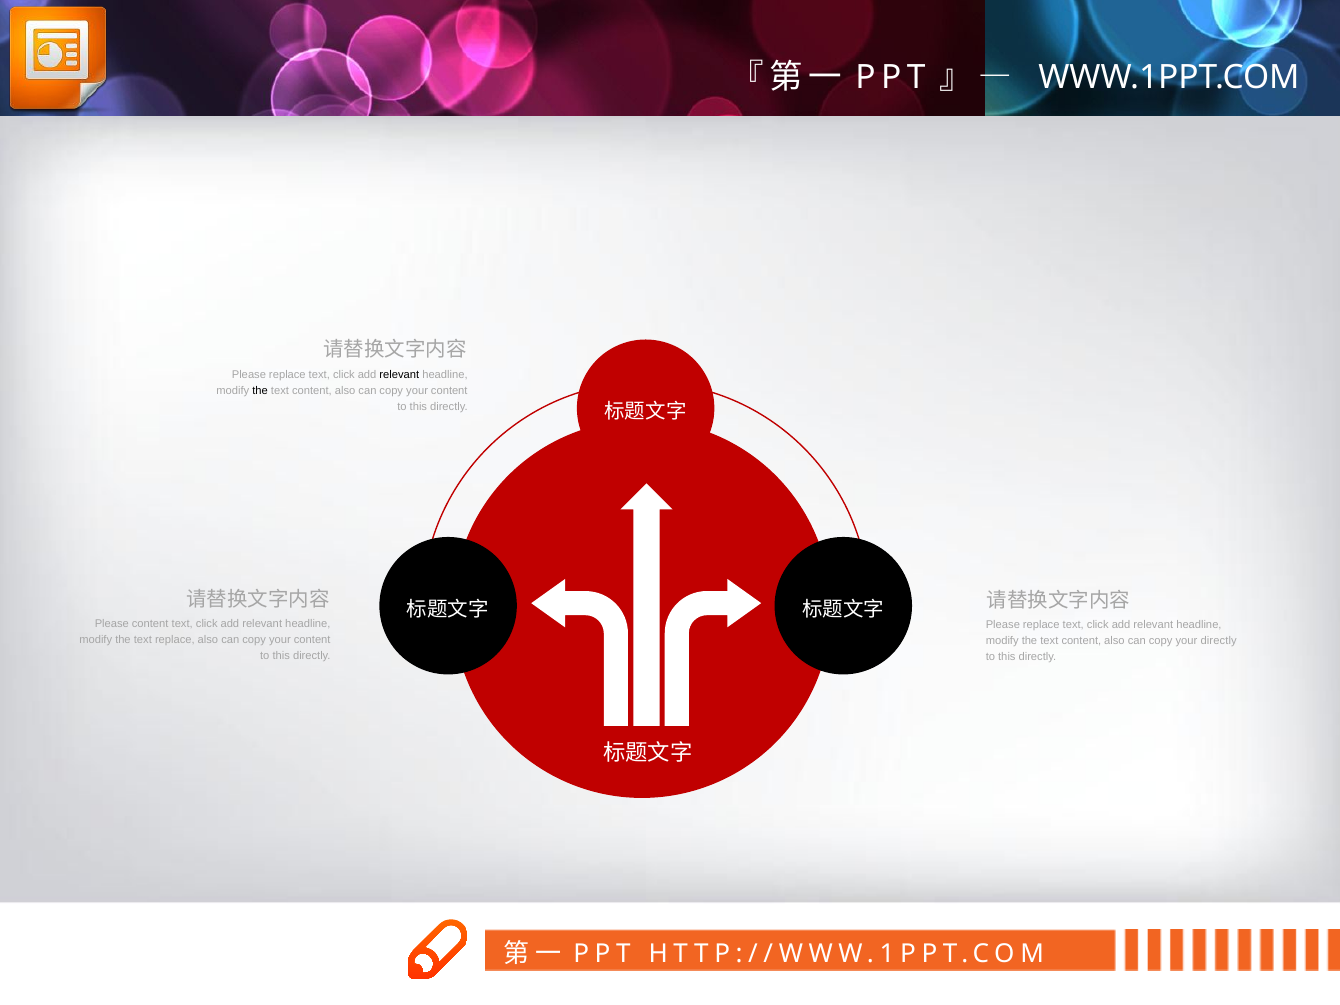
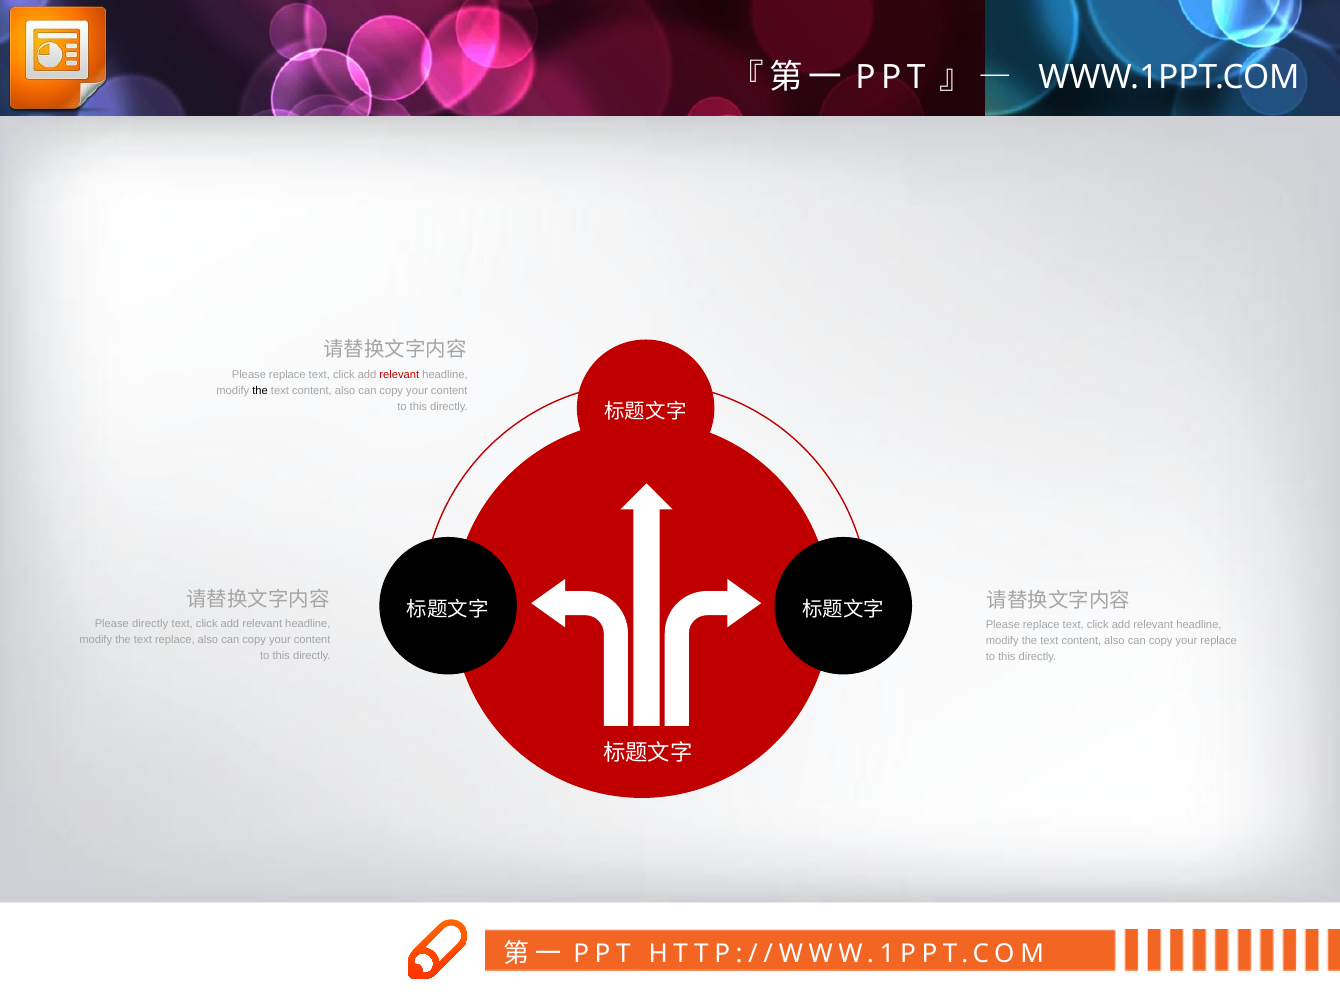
relevant at (399, 375) colour: black -> red
Please content: content -> directly
your directly: directly -> replace
